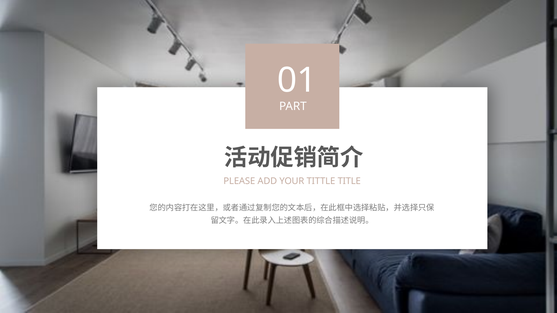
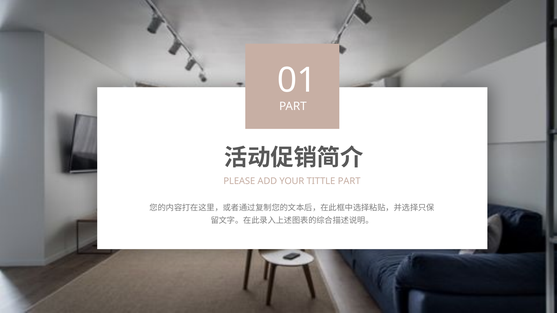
TITTLE TITLE: TITLE -> PART
